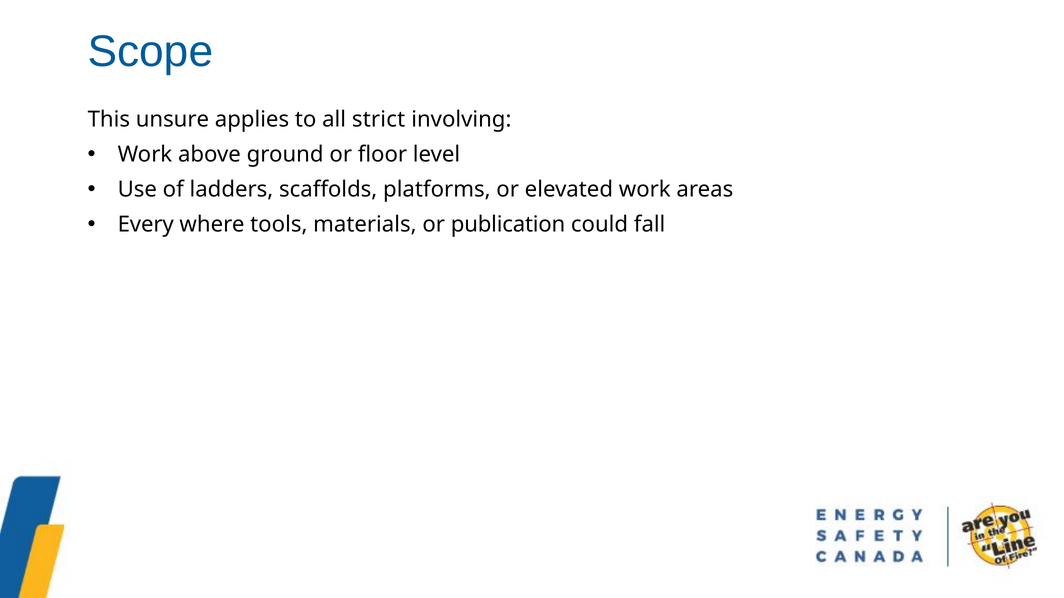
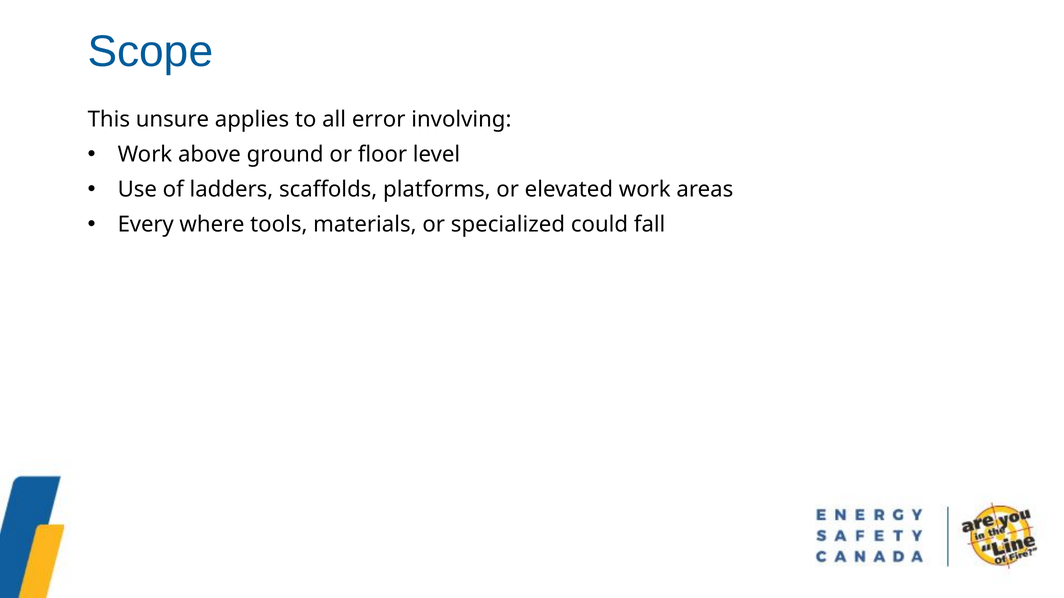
strict: strict -> error
publication: publication -> specialized
